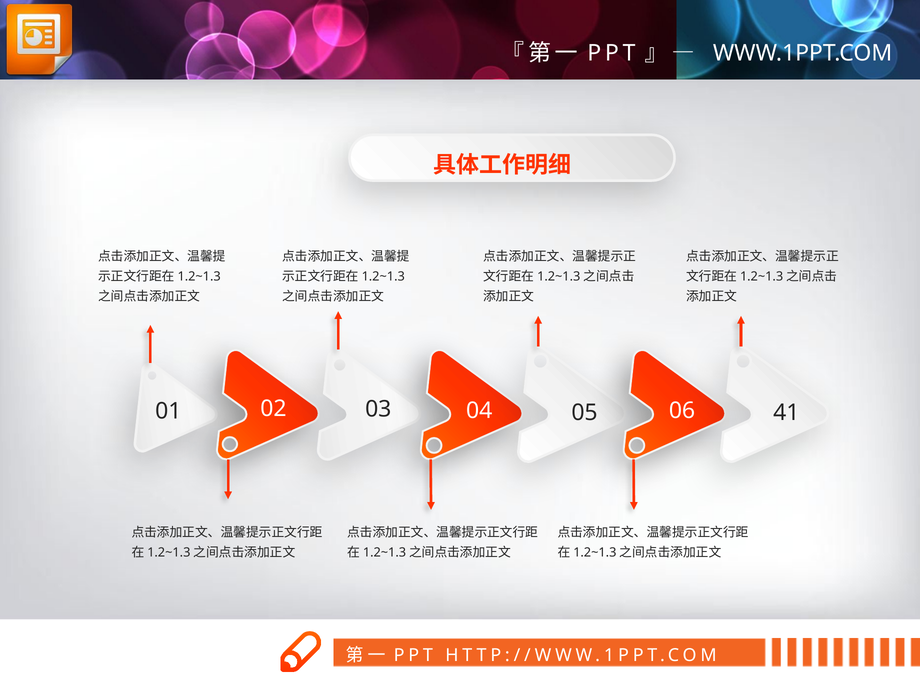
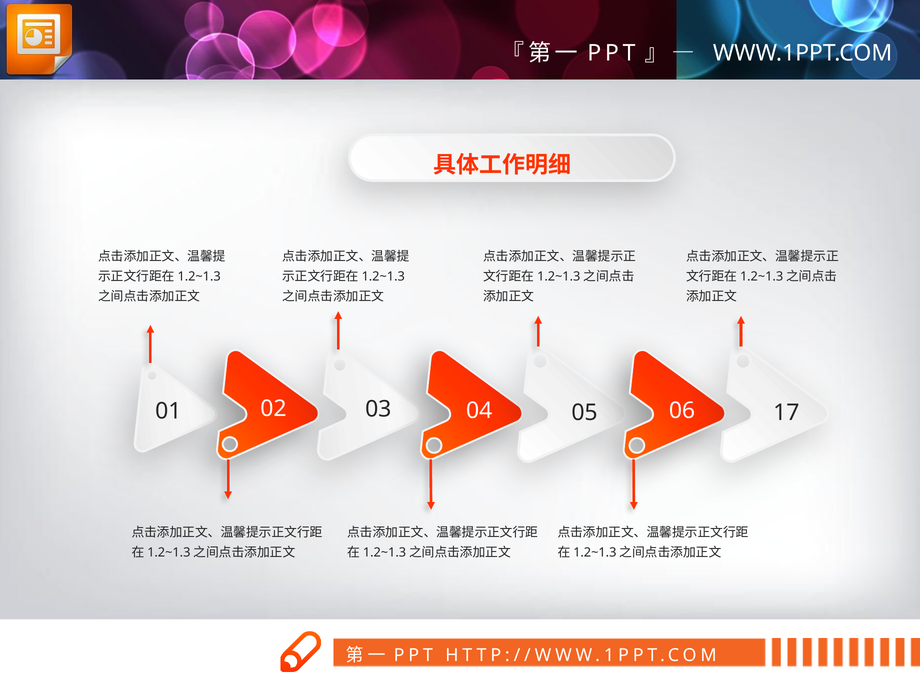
41: 41 -> 17
